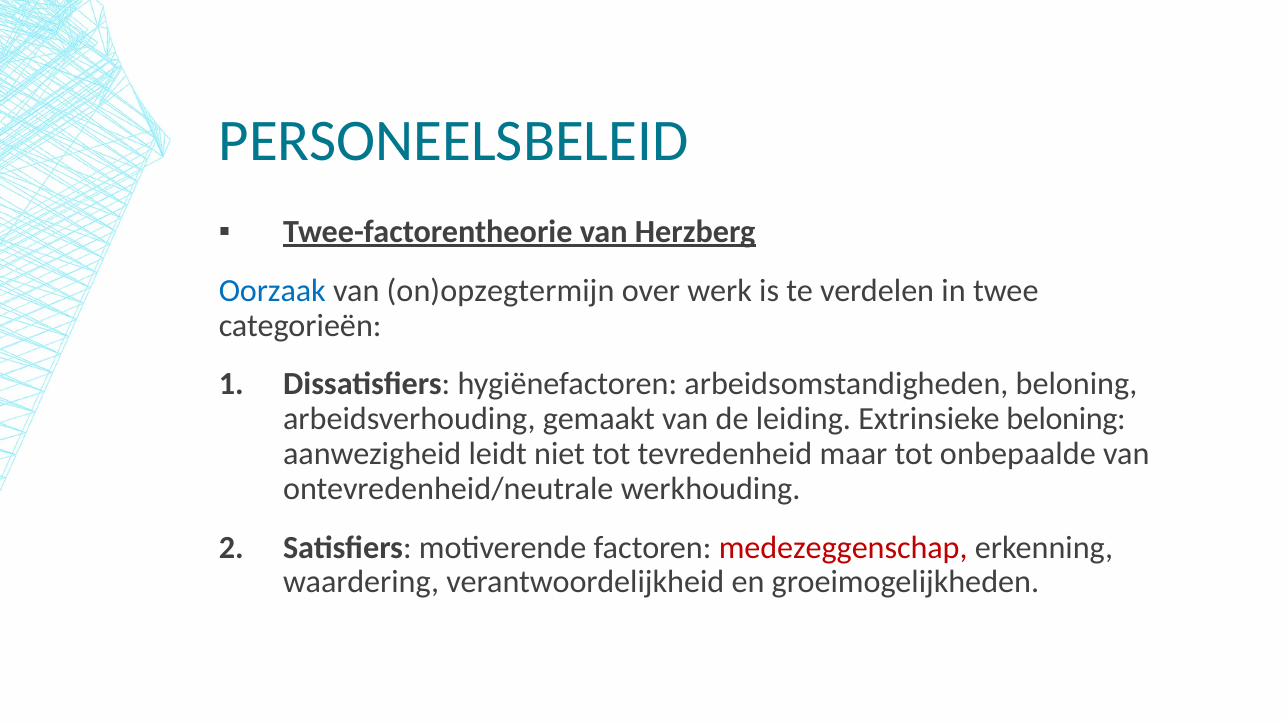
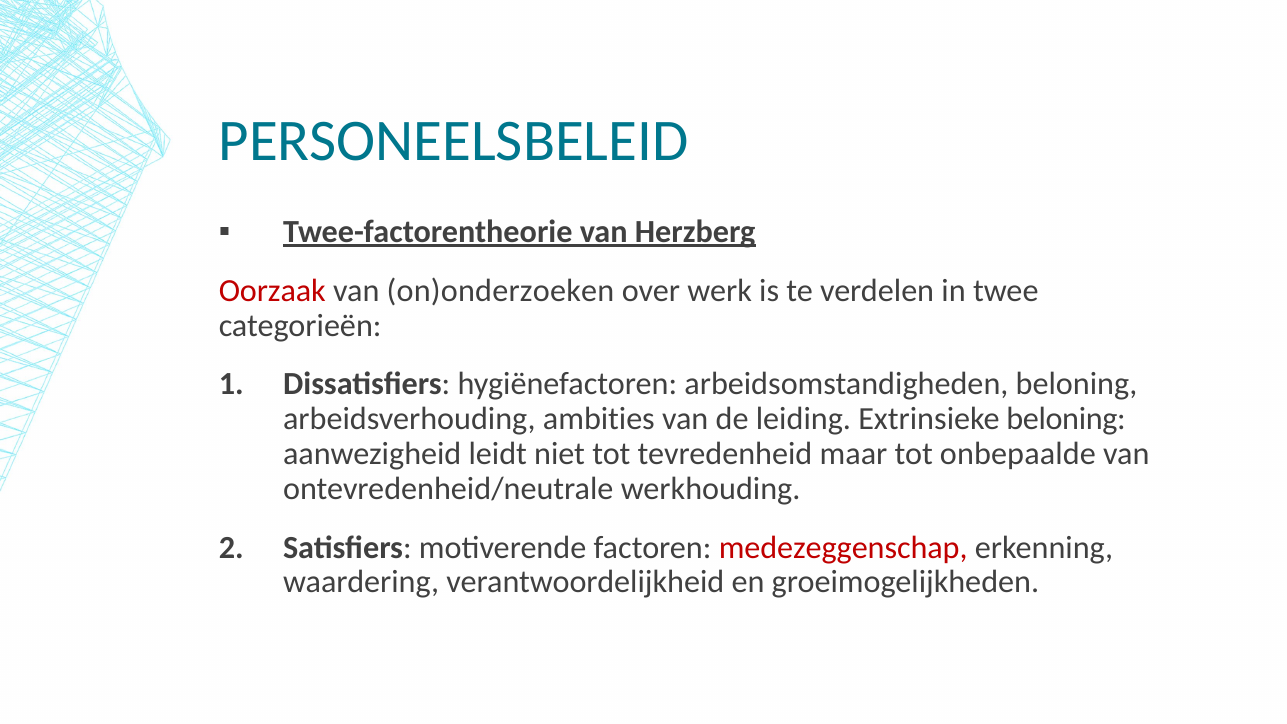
Oorzaak colour: blue -> red
on)opzegtermijn: on)opzegtermijn -> on)onderzoeken
gemaakt: gemaakt -> ambities
